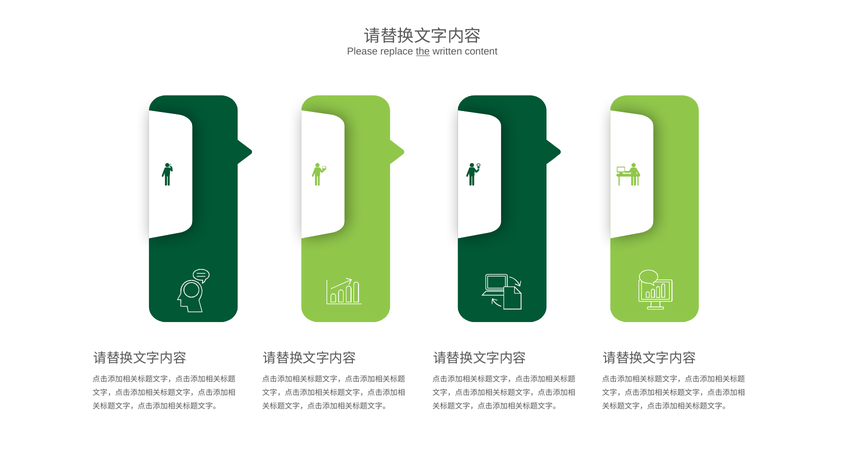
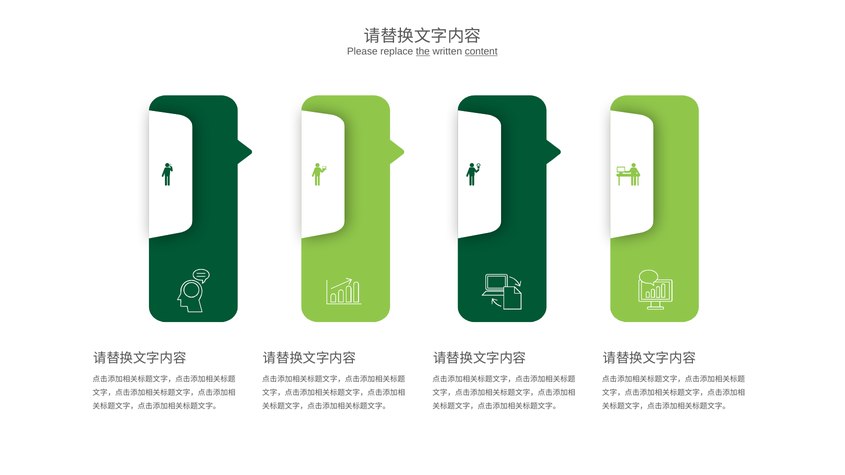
content underline: none -> present
